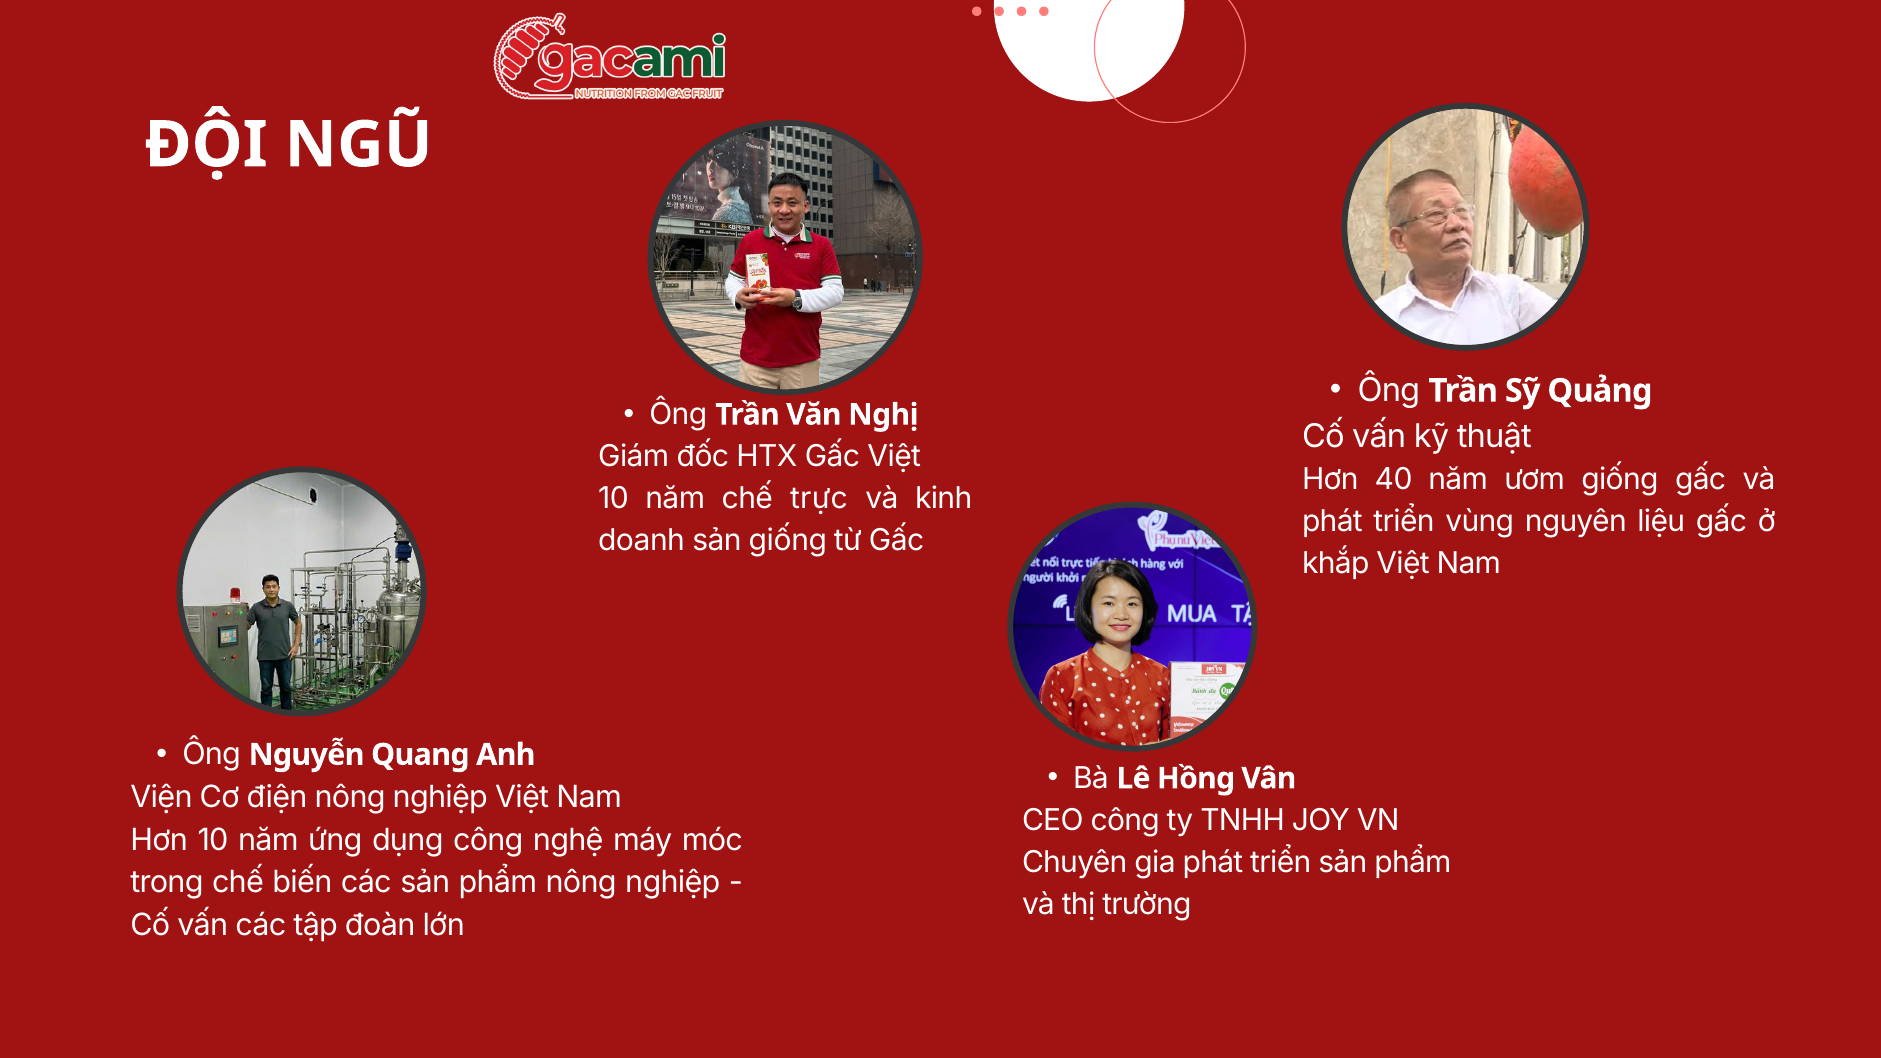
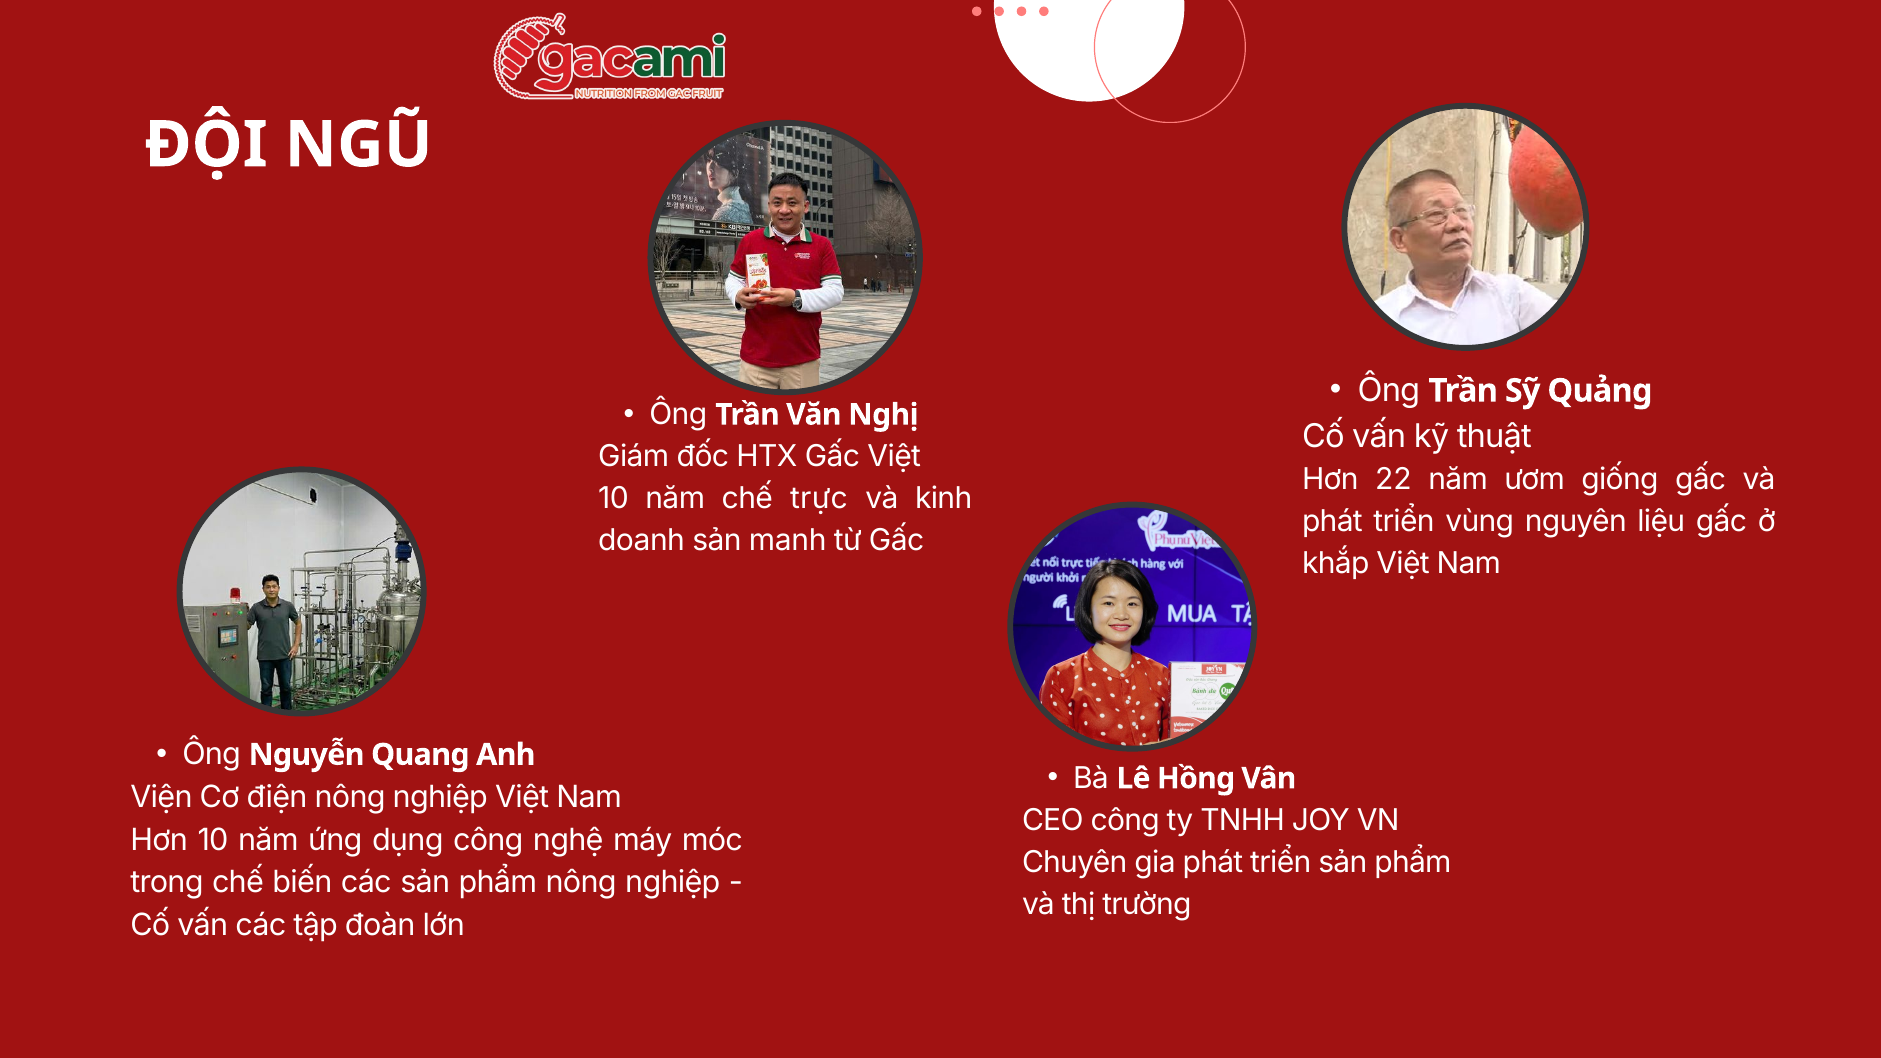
40: 40 -> 22
sản giống: giống -> manh
